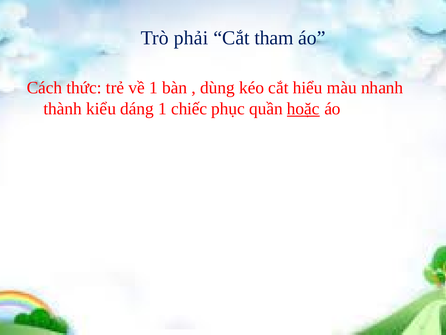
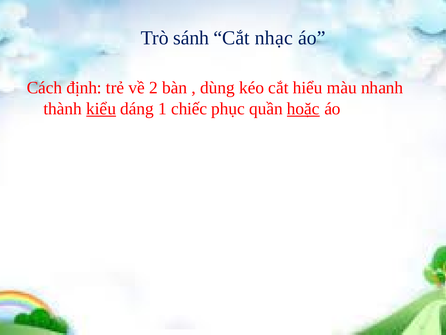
phải: phải -> sánh
tham: tham -> nhạc
thức: thức -> định
về 1: 1 -> 2
kiểu underline: none -> present
